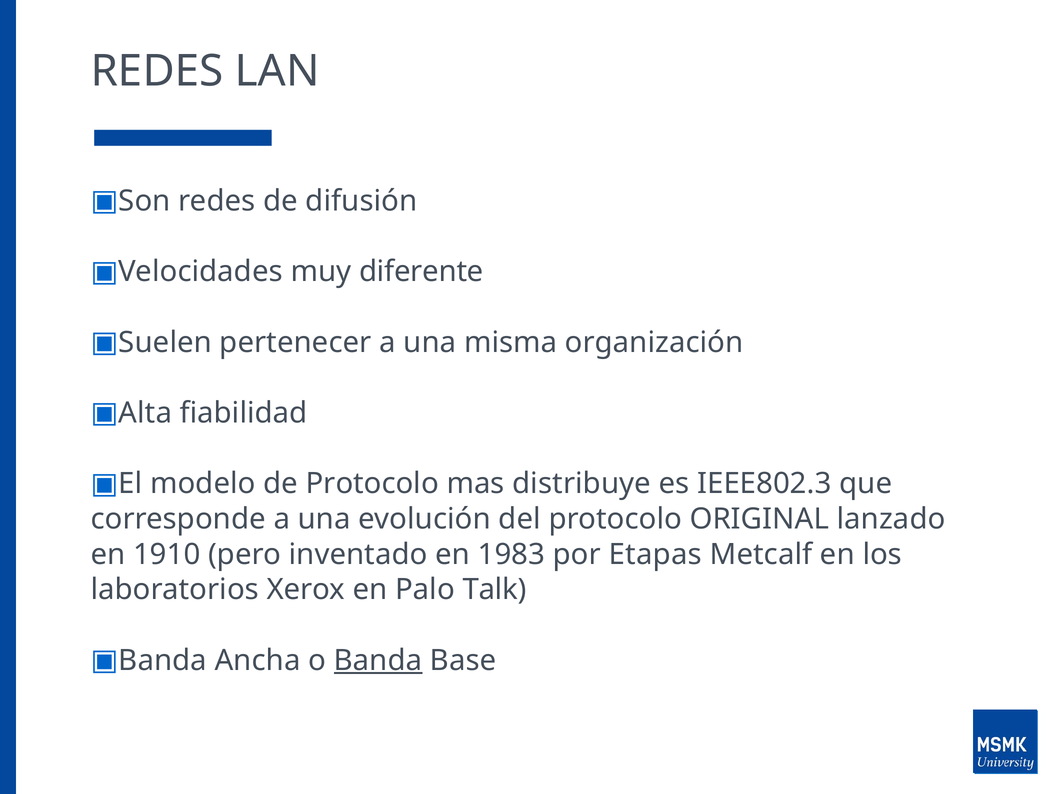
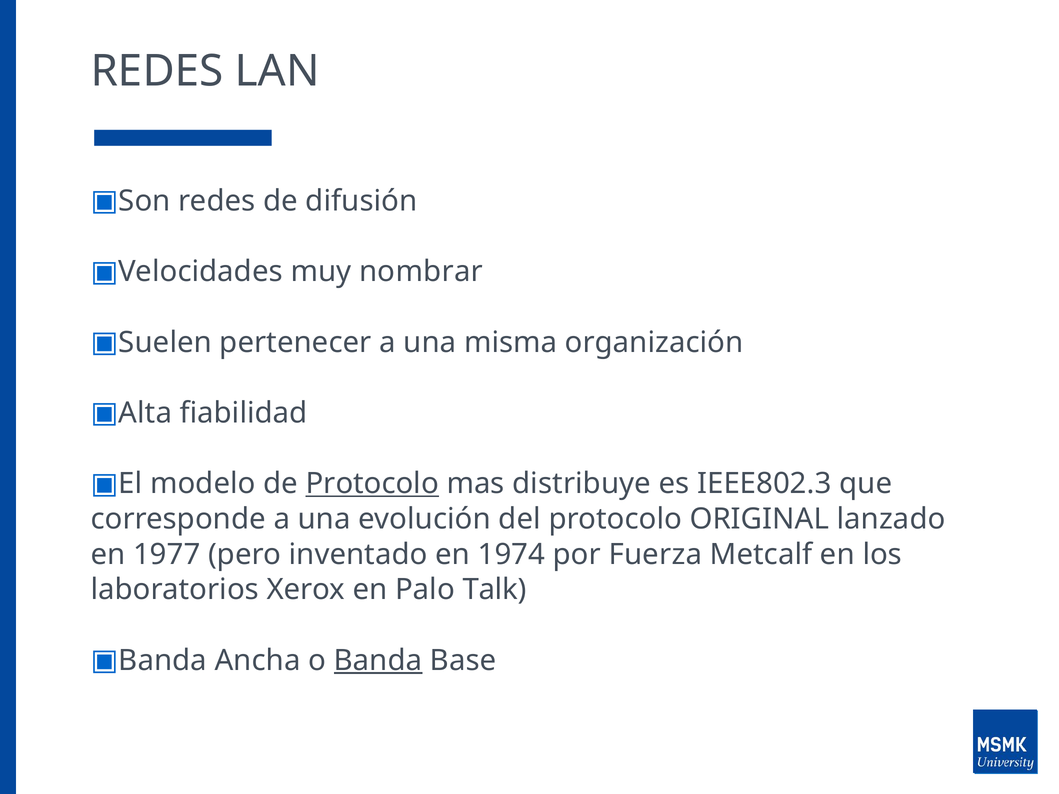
diferente: diferente -> nombrar
Protocolo at (372, 484) underline: none -> present
1910: 1910 -> 1977
1983: 1983 -> 1974
Etapas: Etapas -> Fuerza
